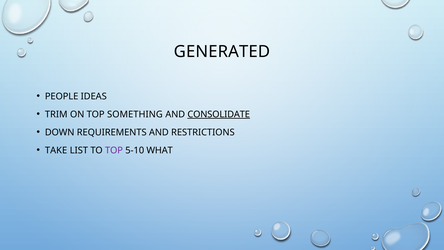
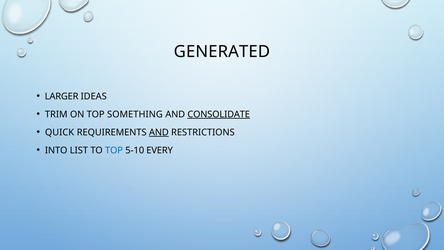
PEOPLE: PEOPLE -> LARGER
DOWN: DOWN -> QUICK
AND at (159, 132) underline: none -> present
TAKE: TAKE -> INTO
TOP at (114, 150) colour: purple -> blue
WHAT: WHAT -> EVERY
